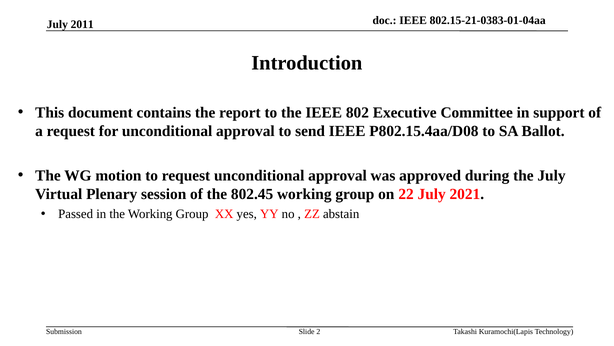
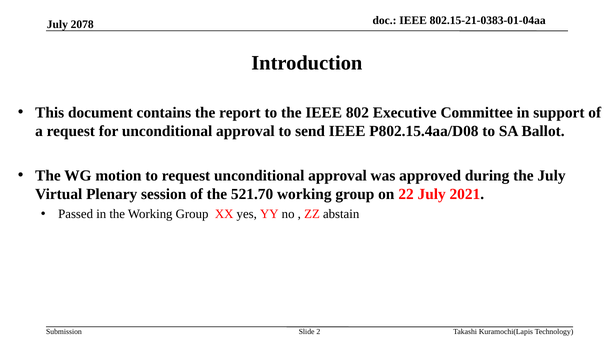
2011: 2011 -> 2078
802.45: 802.45 -> 521.70
